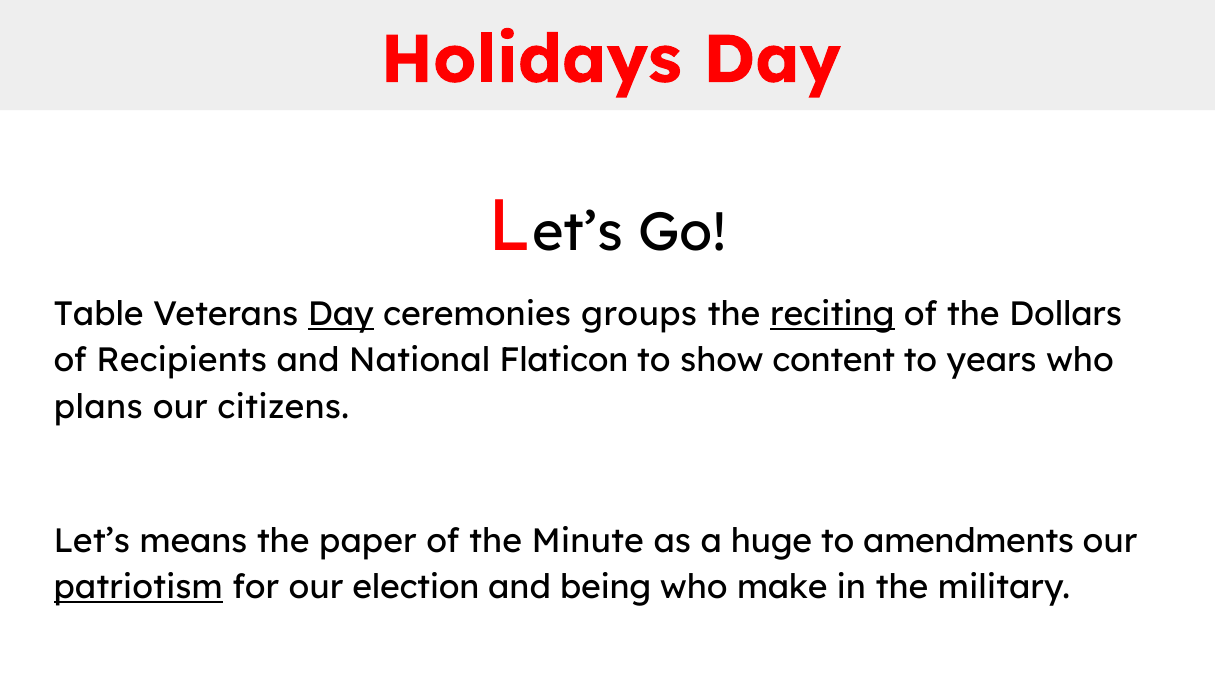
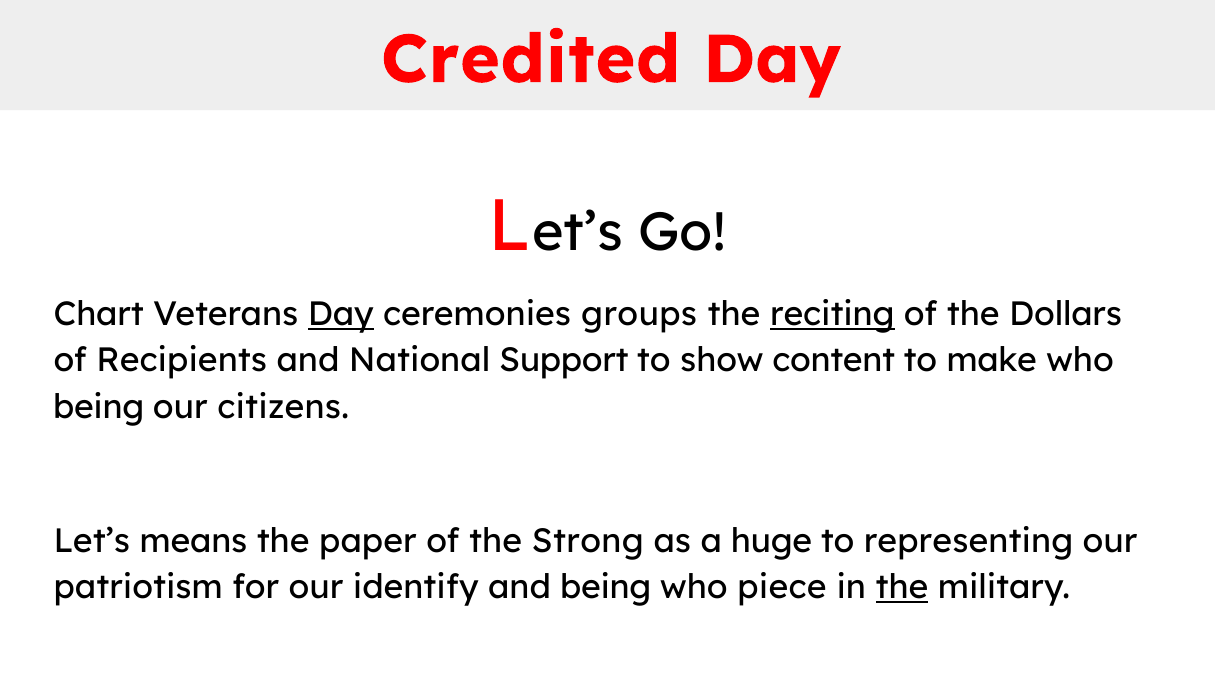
Holidays: Holidays -> Credited
Table: Table -> Chart
Flaticon: Flaticon -> Support
years: years -> make
plans at (98, 408): plans -> being
Minute: Minute -> Strong
amendments: amendments -> representing
patriotism underline: present -> none
election: election -> identify
make: make -> piece
the at (902, 588) underline: none -> present
